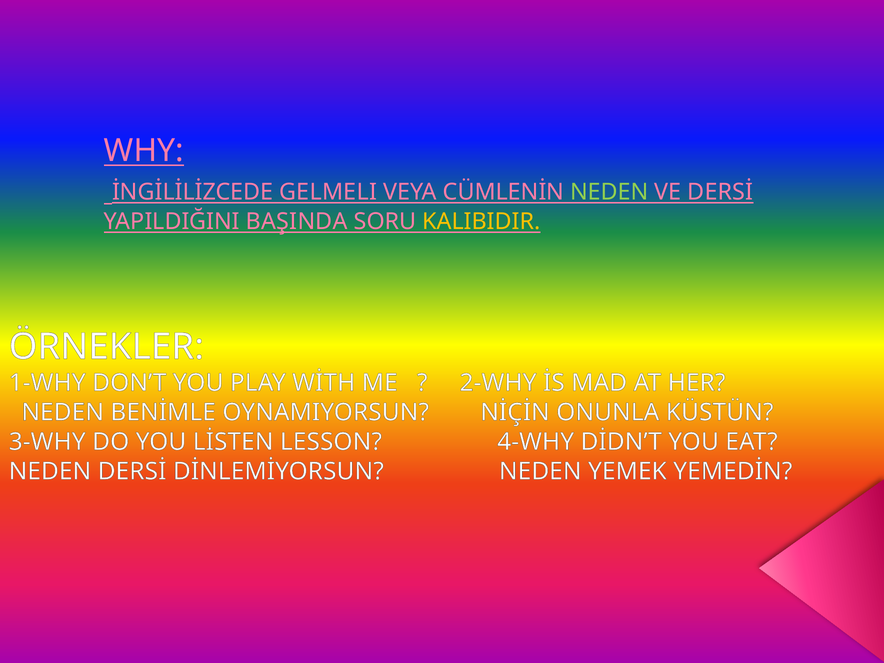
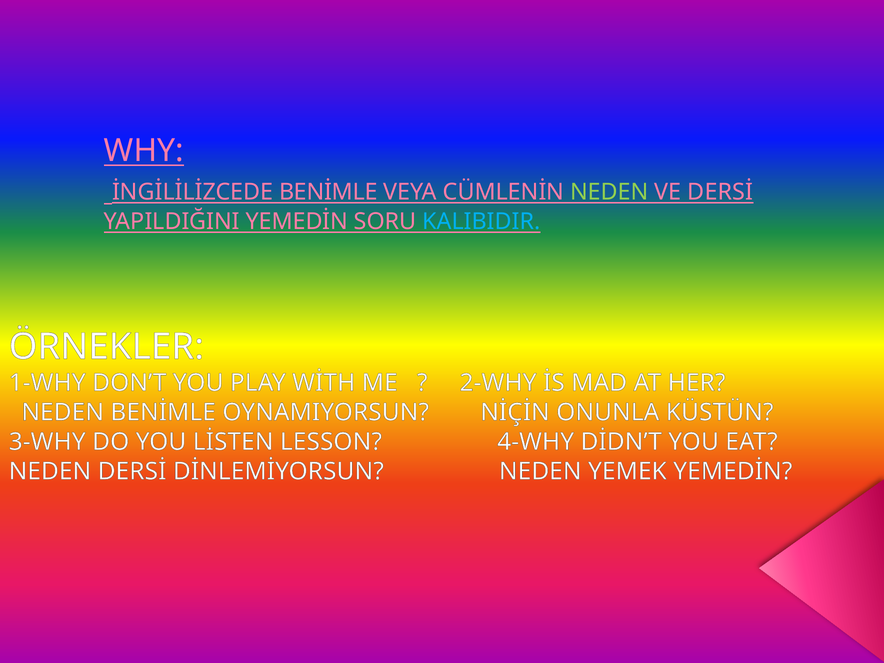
İNGİLİLİZCEDE GELMELI: GELMELI -> BENİMLE
YAPILDIĞINI BAŞINDA: BAŞINDA -> YEMEDİN
KALIBIDIR colour: yellow -> light blue
